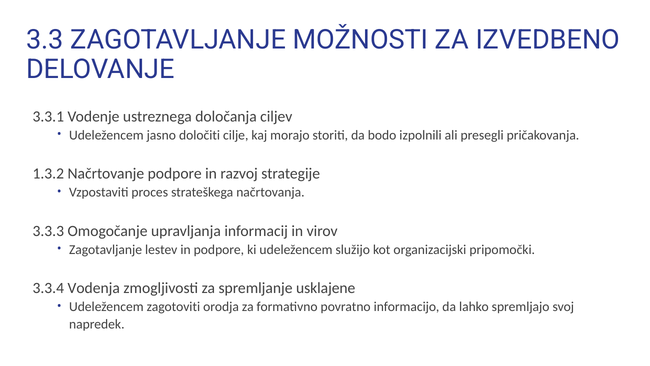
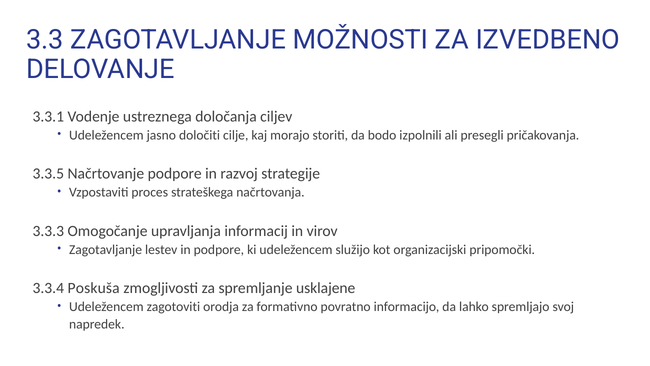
1.3.2: 1.3.2 -> 3.3.5
Vodenja: Vodenja -> Poskuša
